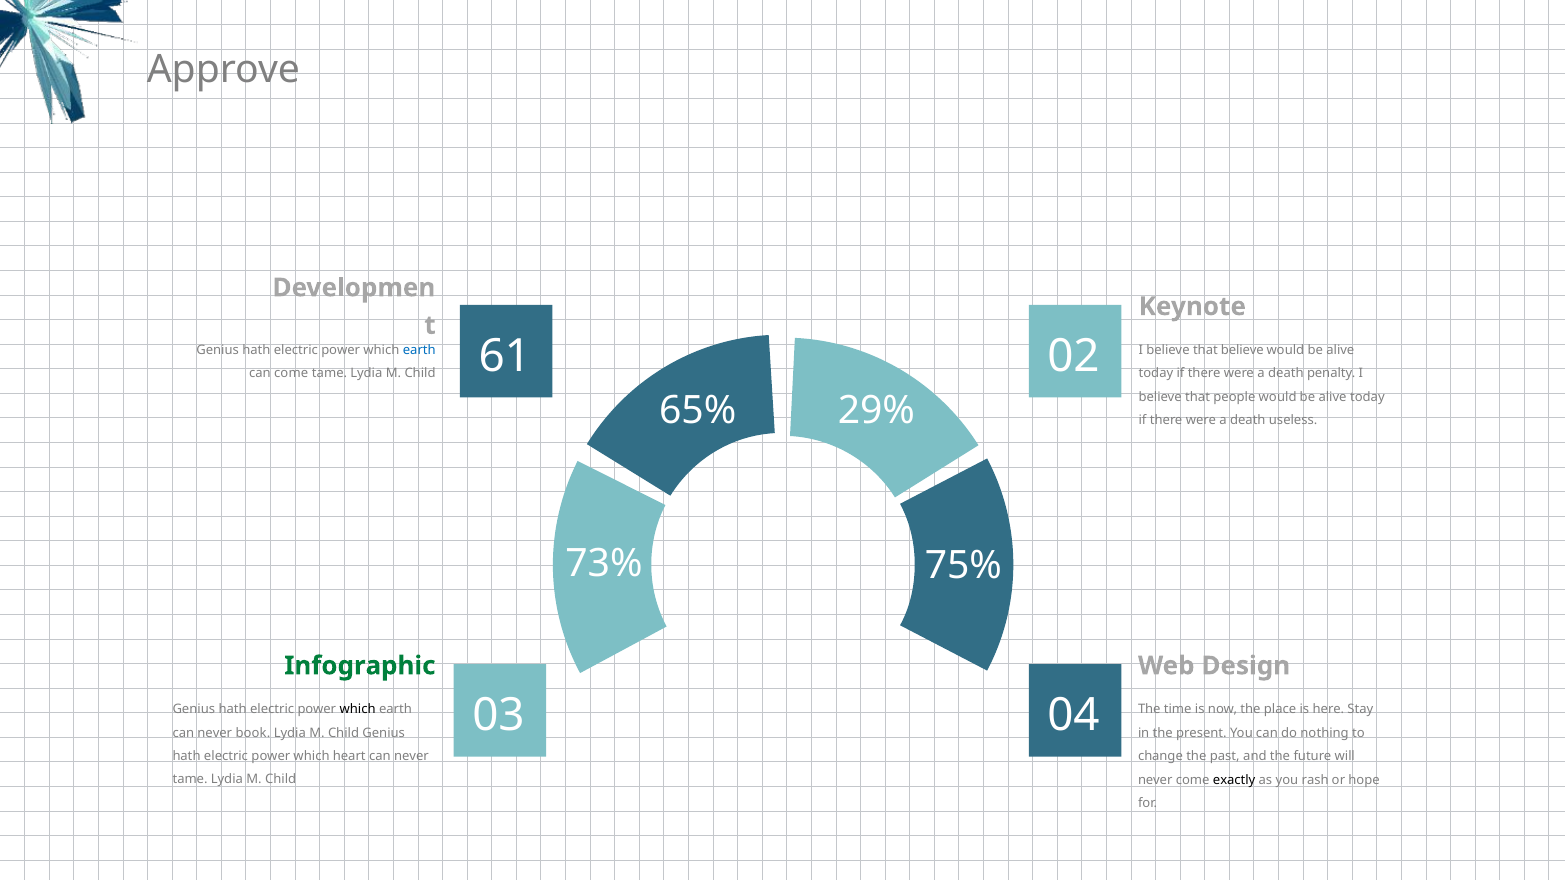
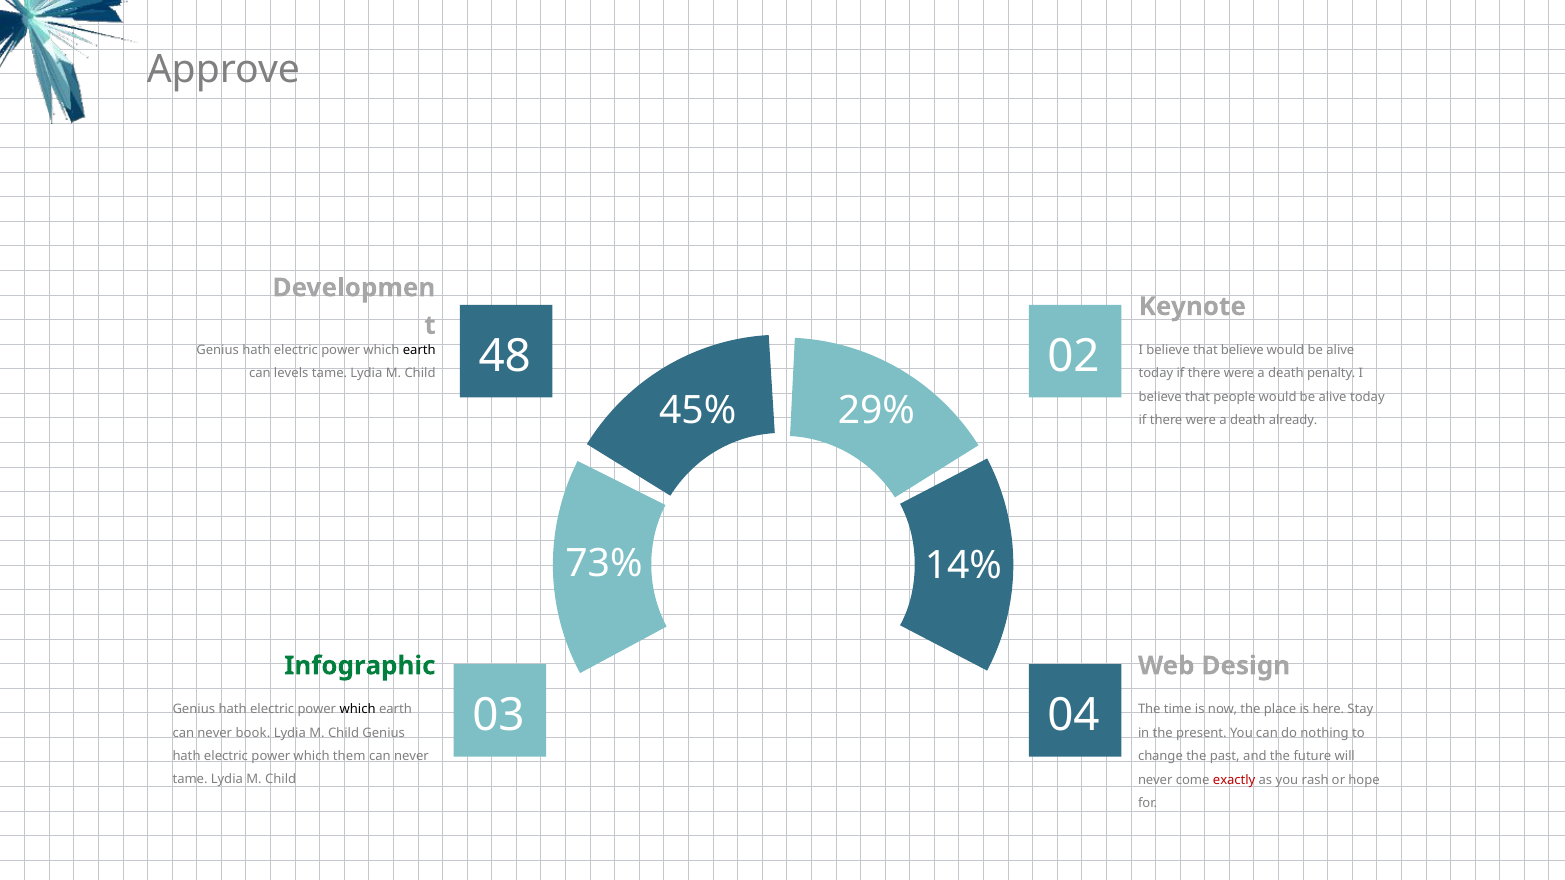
earth at (419, 350) colour: blue -> black
can come: come -> levels
61: 61 -> 48
65%: 65% -> 45%
useless: useless -> already
75%: 75% -> 14%
heart: heart -> them
exactly colour: black -> red
